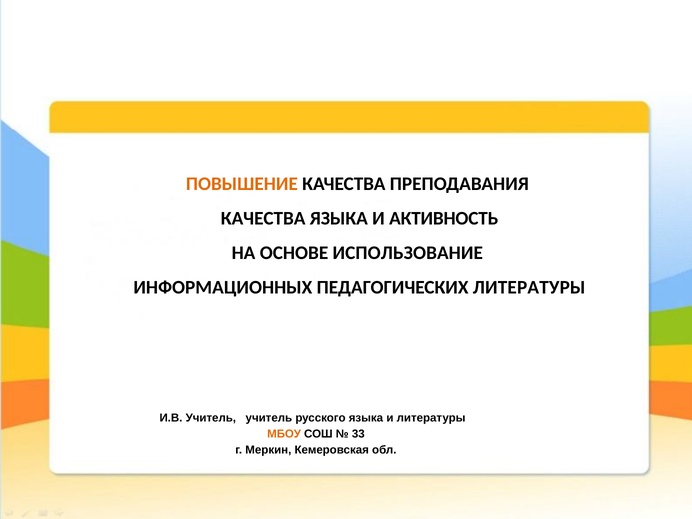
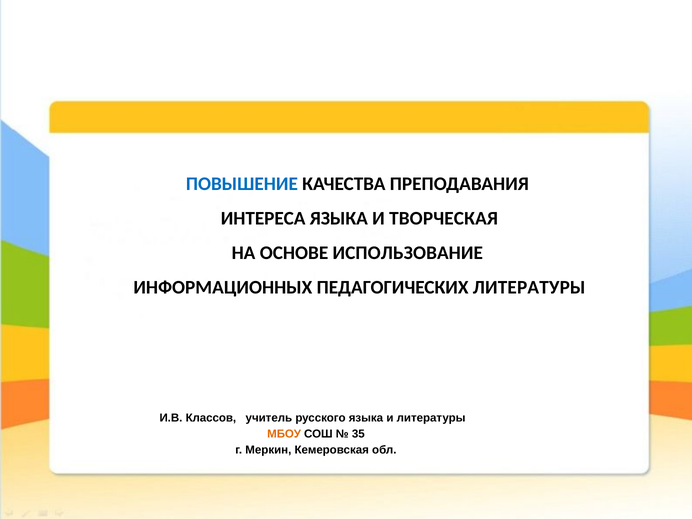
ПОВЫШЕНИЕ colour: orange -> blue
КАЧЕСТВА at (263, 218): КАЧЕСТВА -> ИНТЕРЕСА
АКТИВНОСТЬ: АКТИВНОСТЬ -> ТВОРЧЕСКАЯ
И.В Учитель: Учитель -> Классов
33: 33 -> 35
